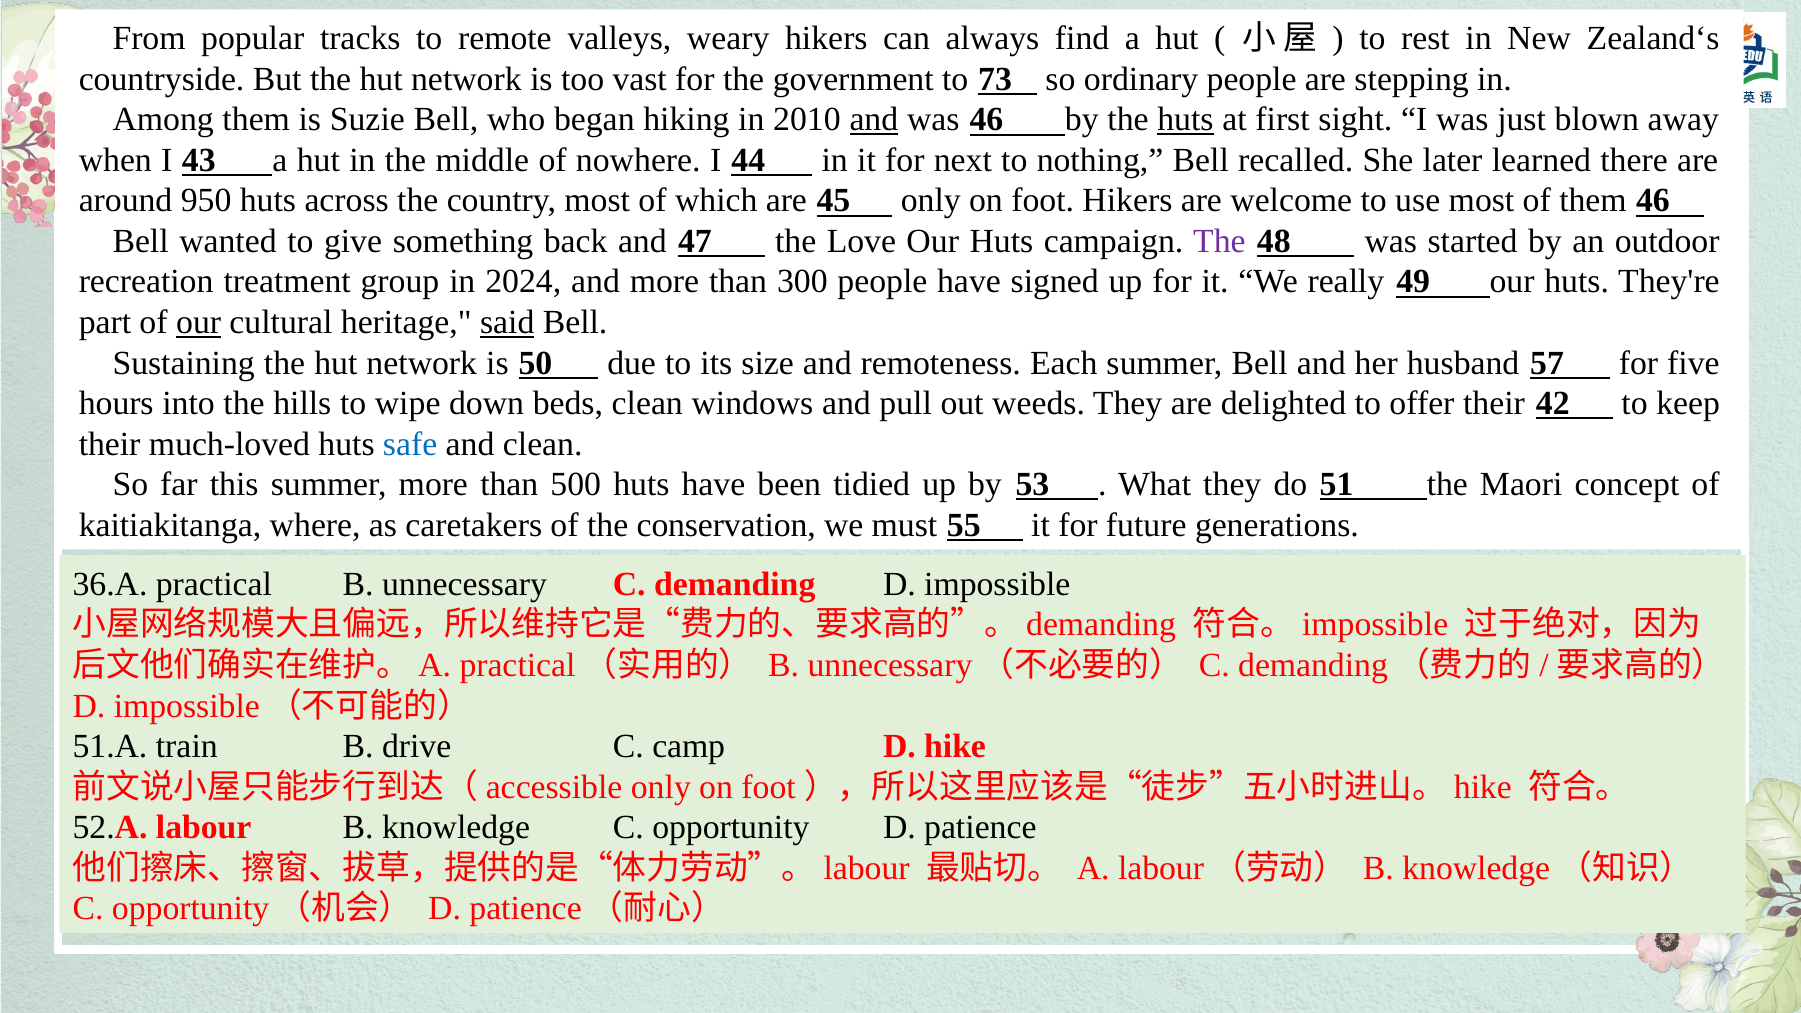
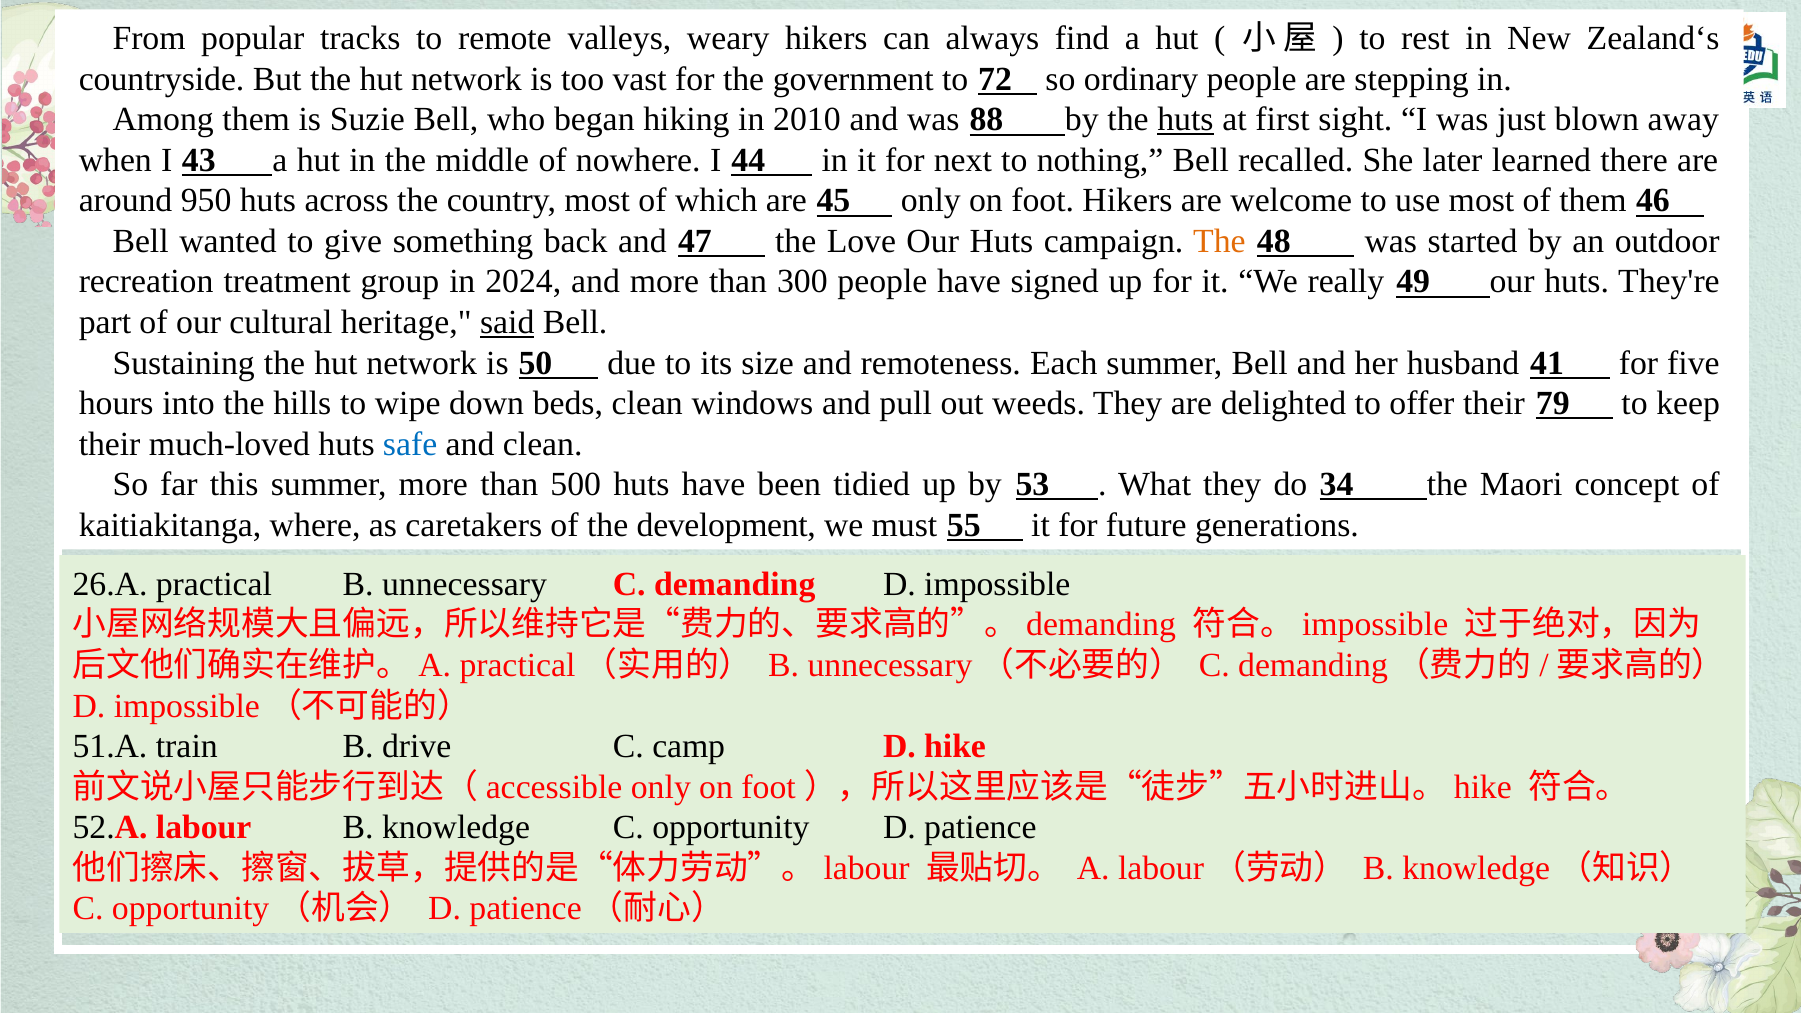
73: 73 -> 72
and at (874, 120) underline: present -> none
was 46: 46 -> 88
The at (1219, 241) colour: purple -> orange
our at (199, 322) underline: present -> none
57: 57 -> 41
42: 42 -> 79
51: 51 -> 34
conservation: conservation -> development
36.A: 36.A -> 26.A
